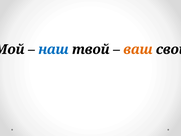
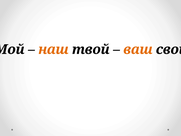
наш colour: blue -> orange
